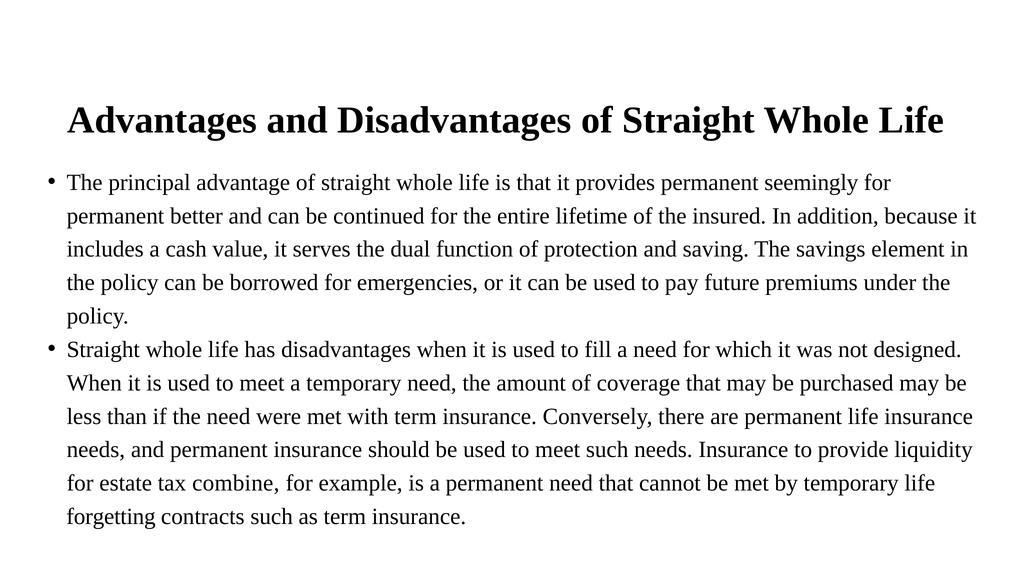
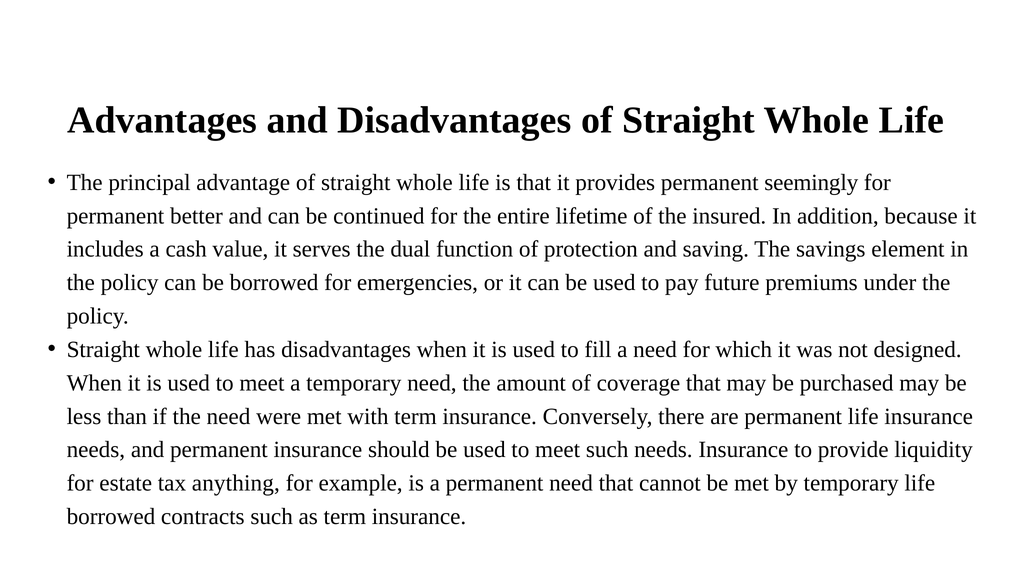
combine: combine -> anything
forgetting at (111, 517): forgetting -> borrowed
